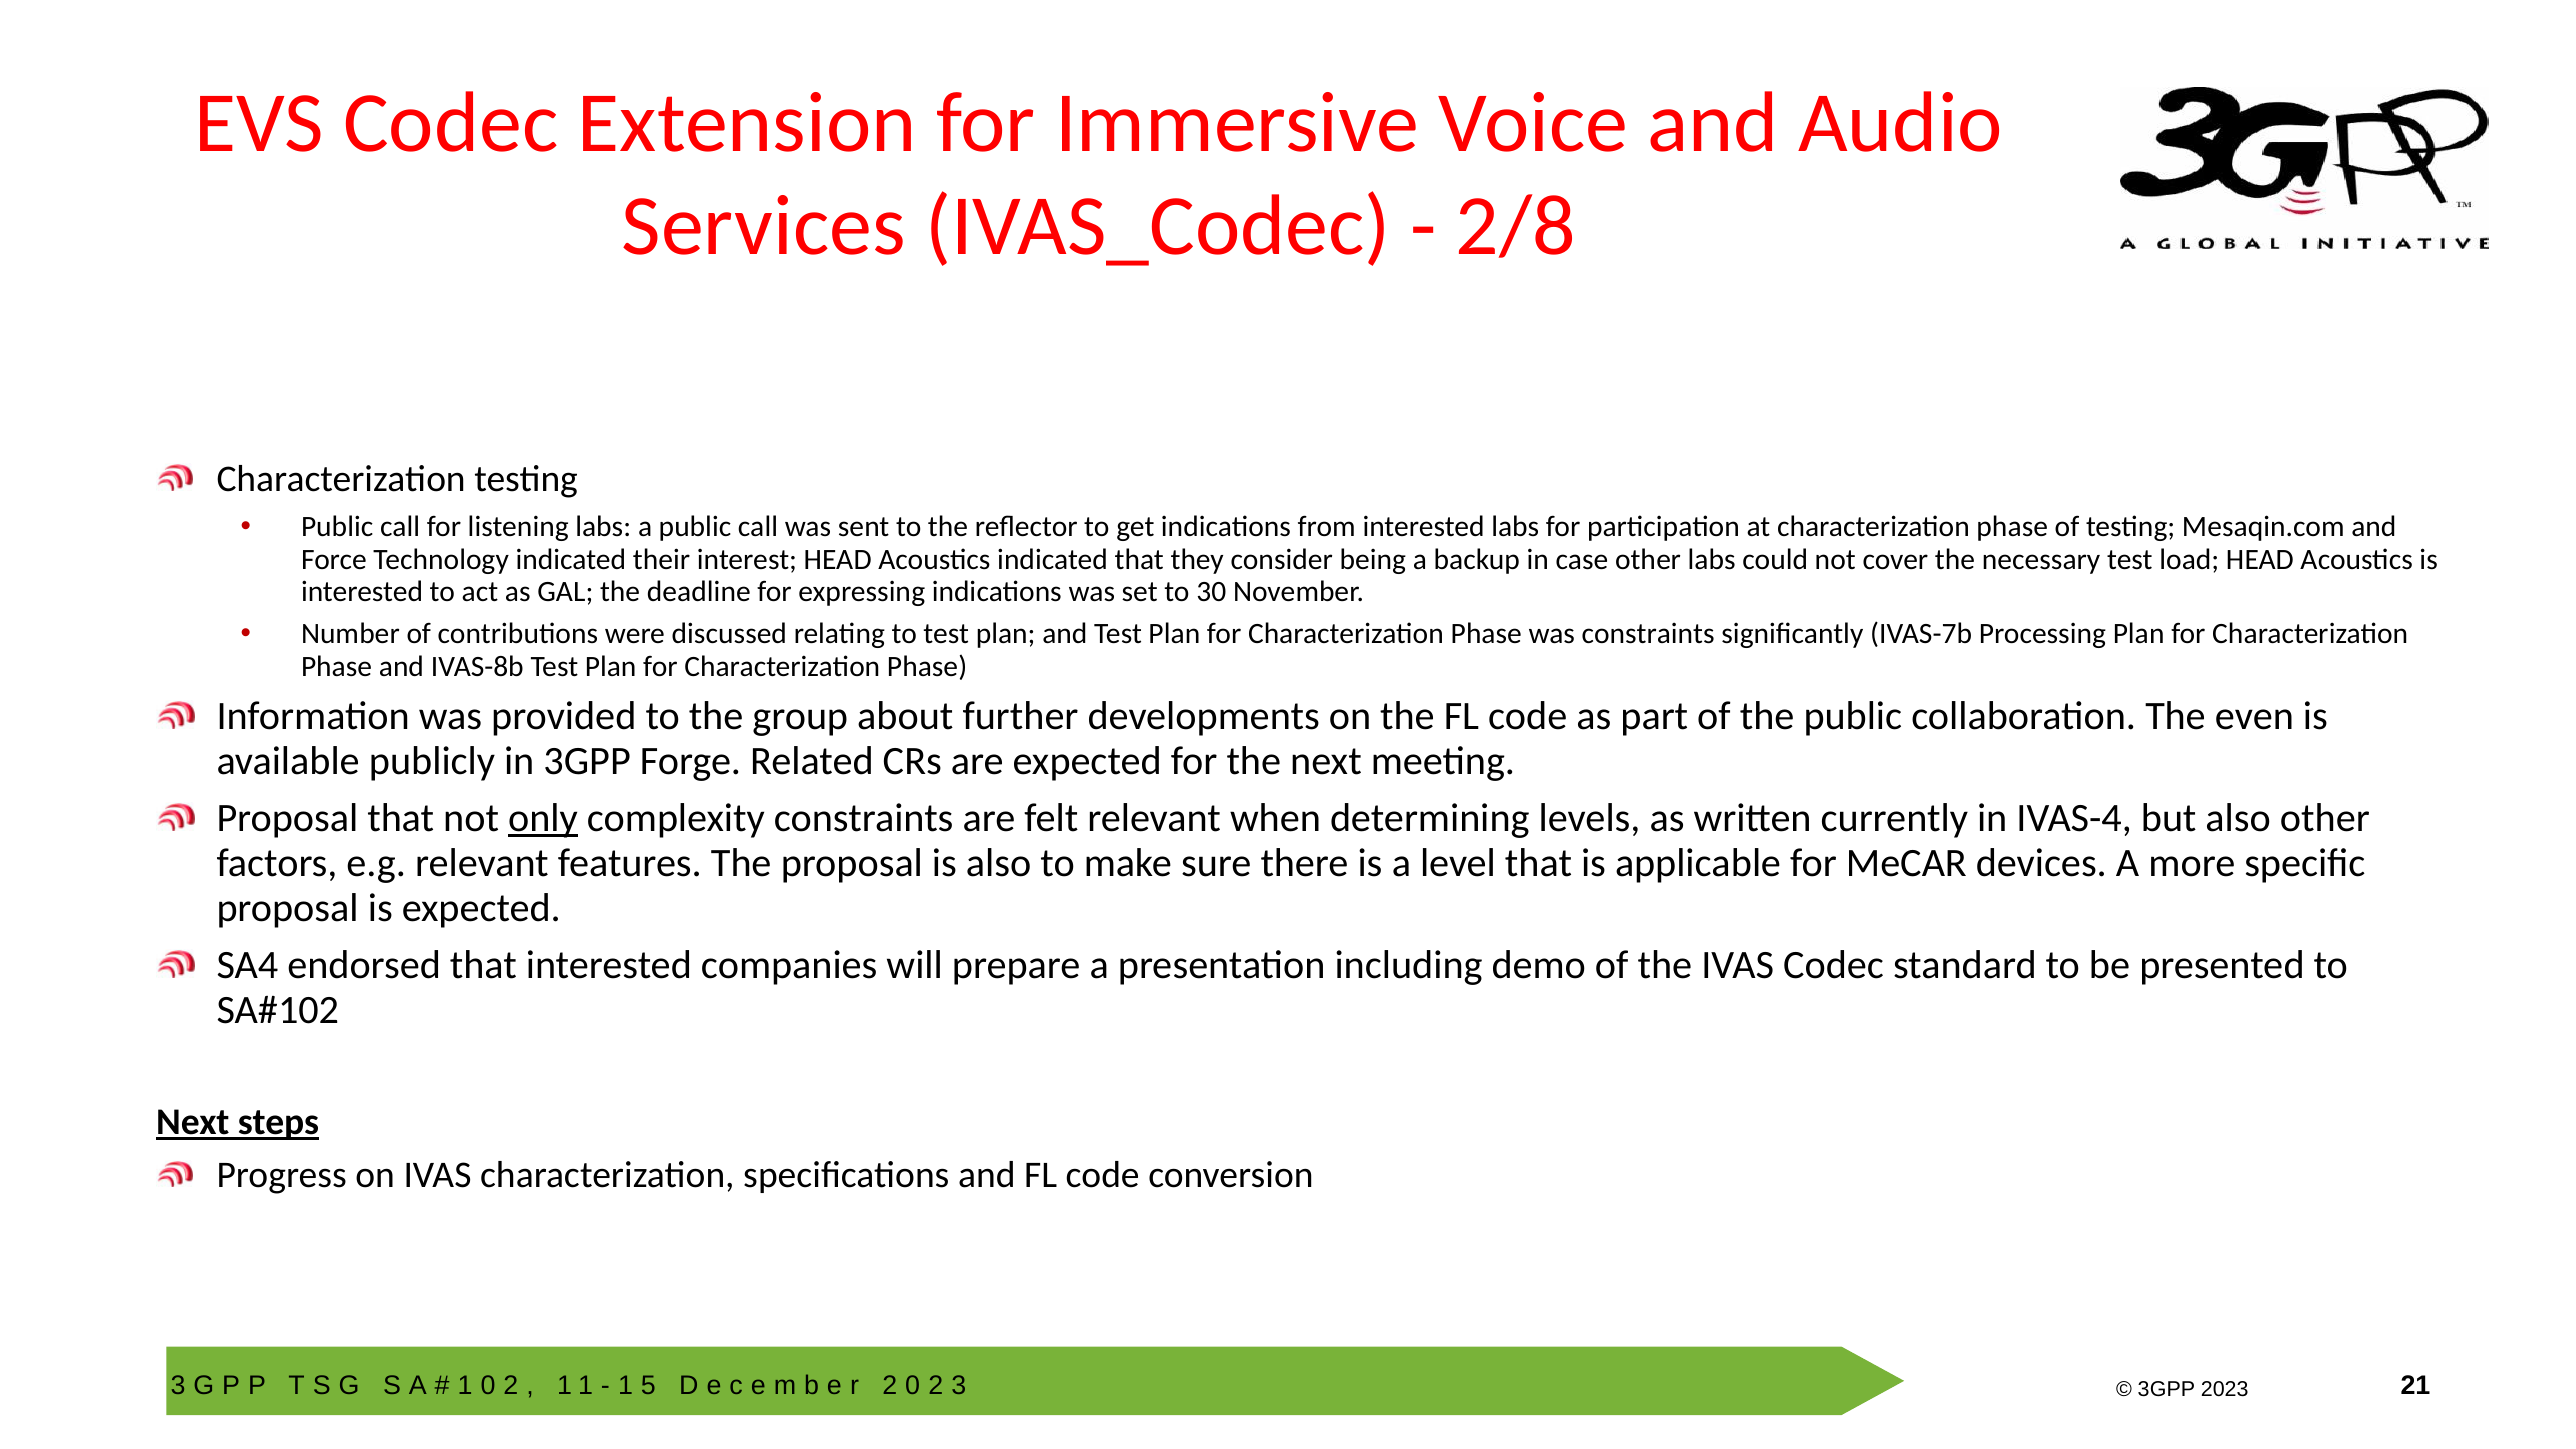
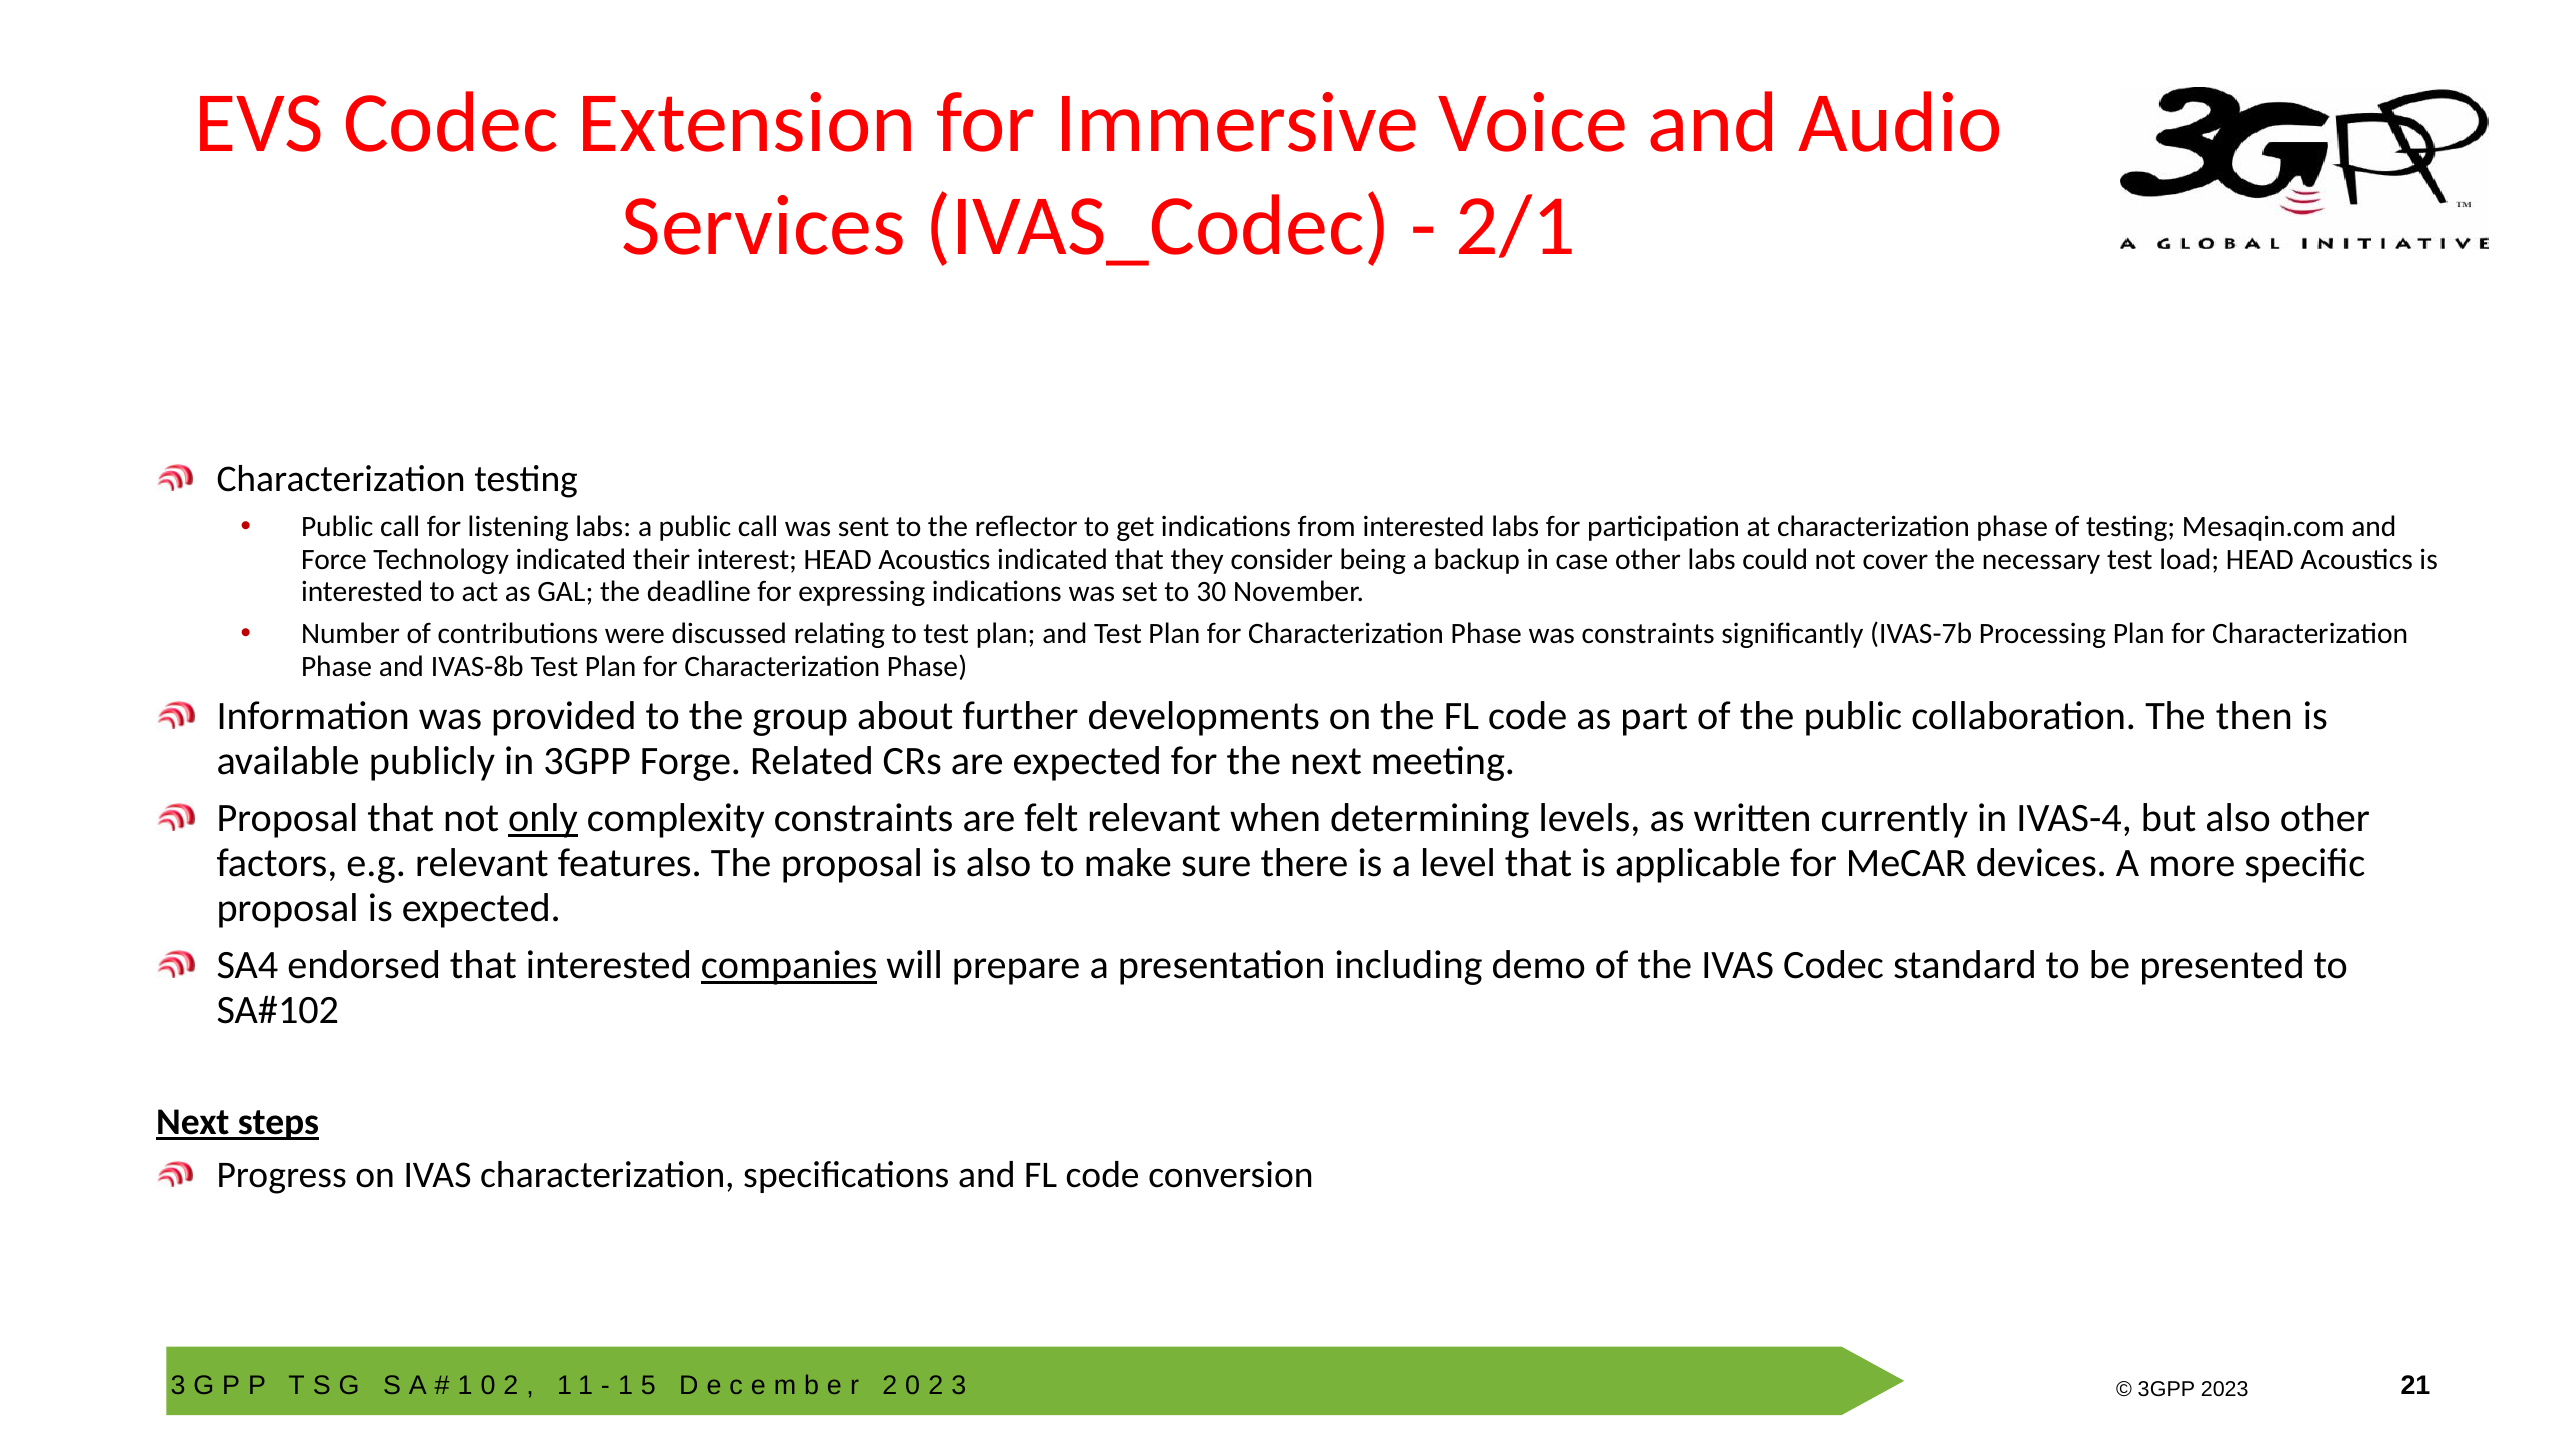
2/8: 2/8 -> 2/1
even: even -> then
companies underline: none -> present
